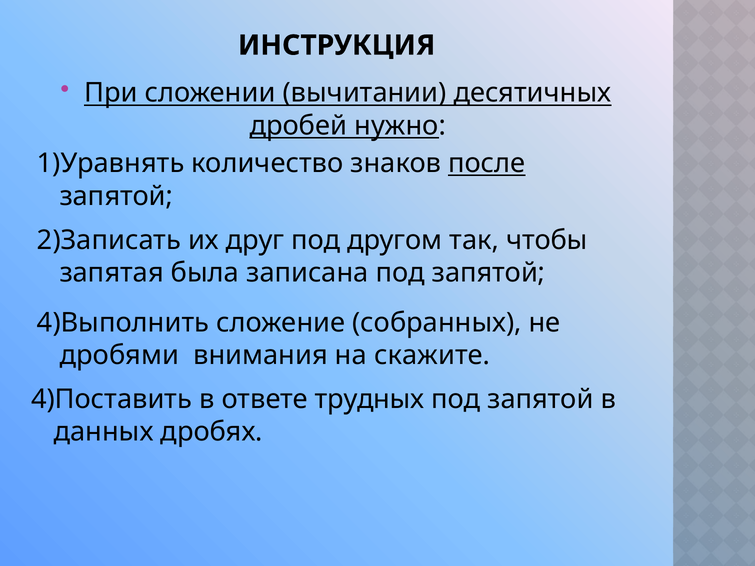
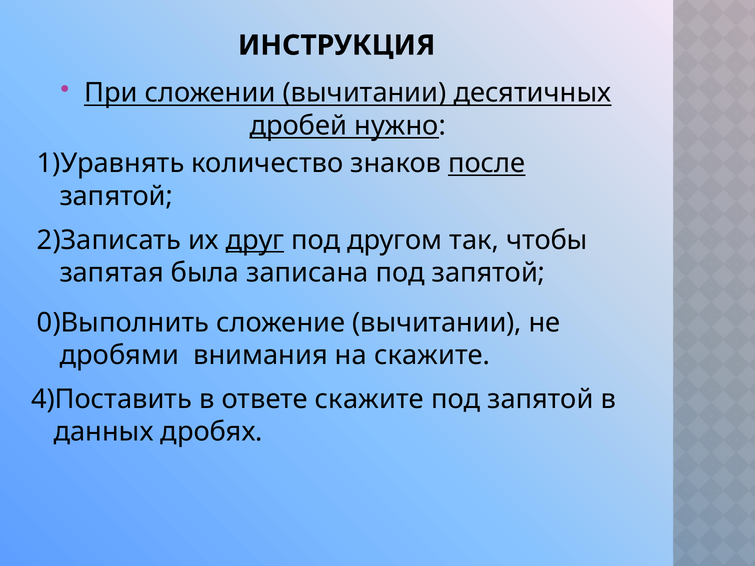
друг underline: none -> present
4)Выполнить: 4)Выполнить -> 0)Выполнить
сложение собранных: собранных -> вычитании
ответе трудных: трудных -> скажите
